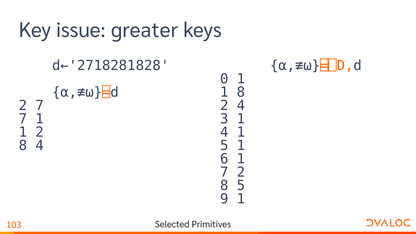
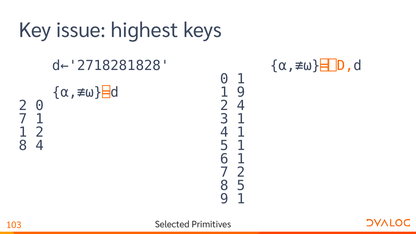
greater: greater -> highest
1 8: 8 -> 9
2 7: 7 -> 0
